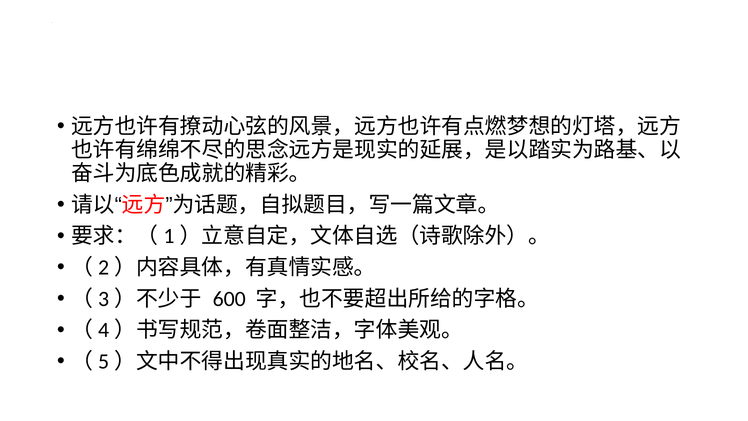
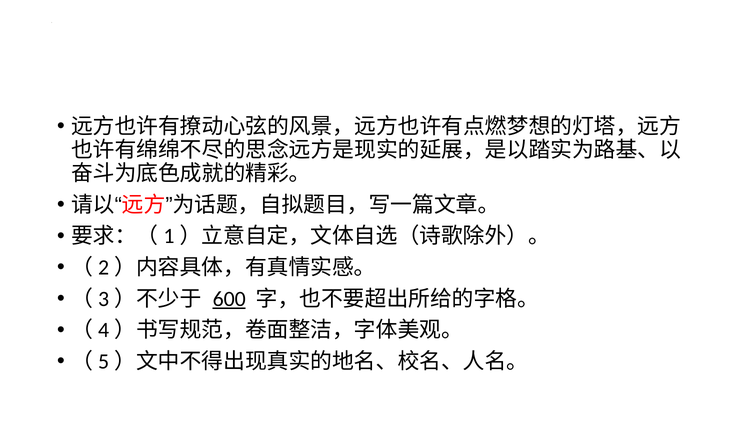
600 underline: none -> present
